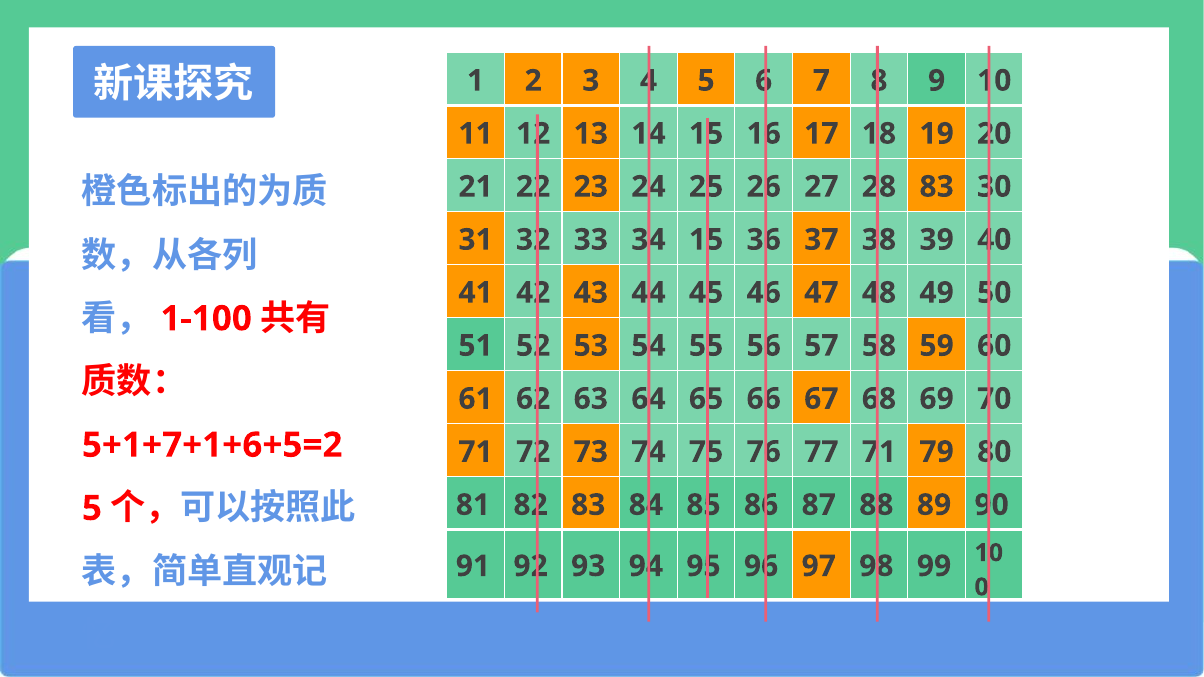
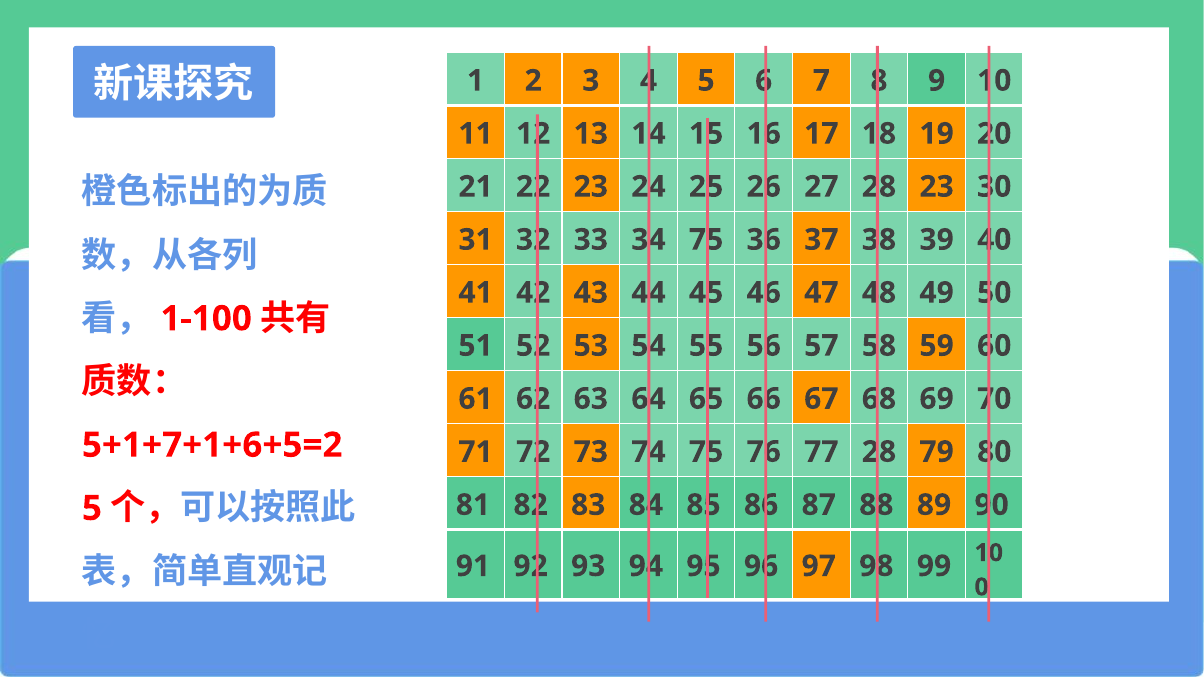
28 83: 83 -> 23
34 15: 15 -> 75
77 71: 71 -> 28
